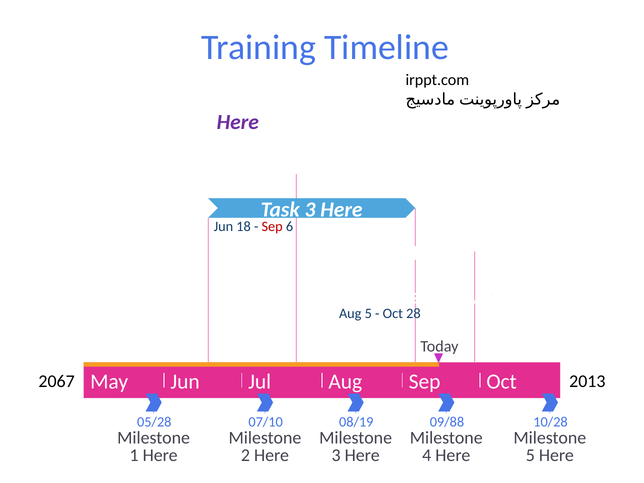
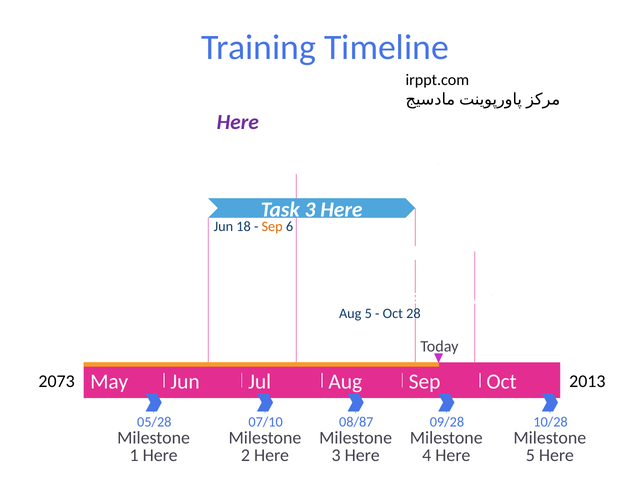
Sep at (272, 226) colour: red -> orange
2067: 2067 -> 2073
08/19: 08/19 -> 08/87
09/88: 09/88 -> 09/28
